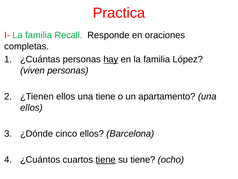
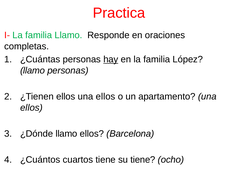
familia Recall: Recall -> Llamo
viven at (32, 70): viven -> llamo
ellos una tiene: tiene -> ellos
¿Dónde cinco: cinco -> llamo
tiene at (106, 159) underline: present -> none
